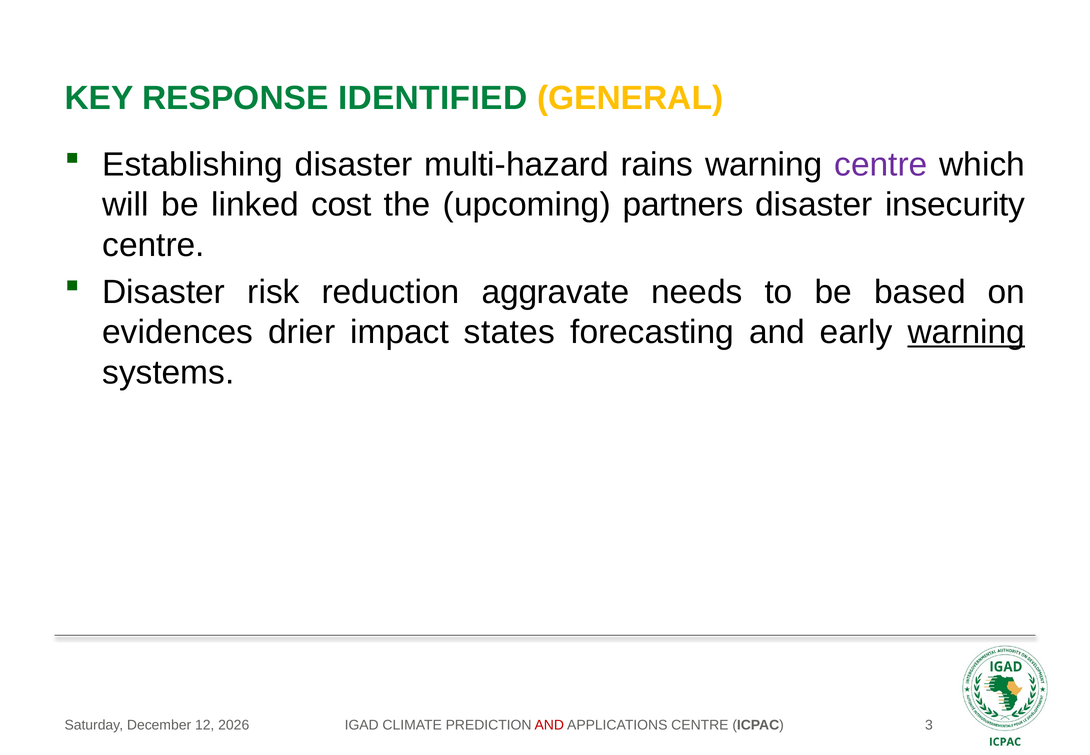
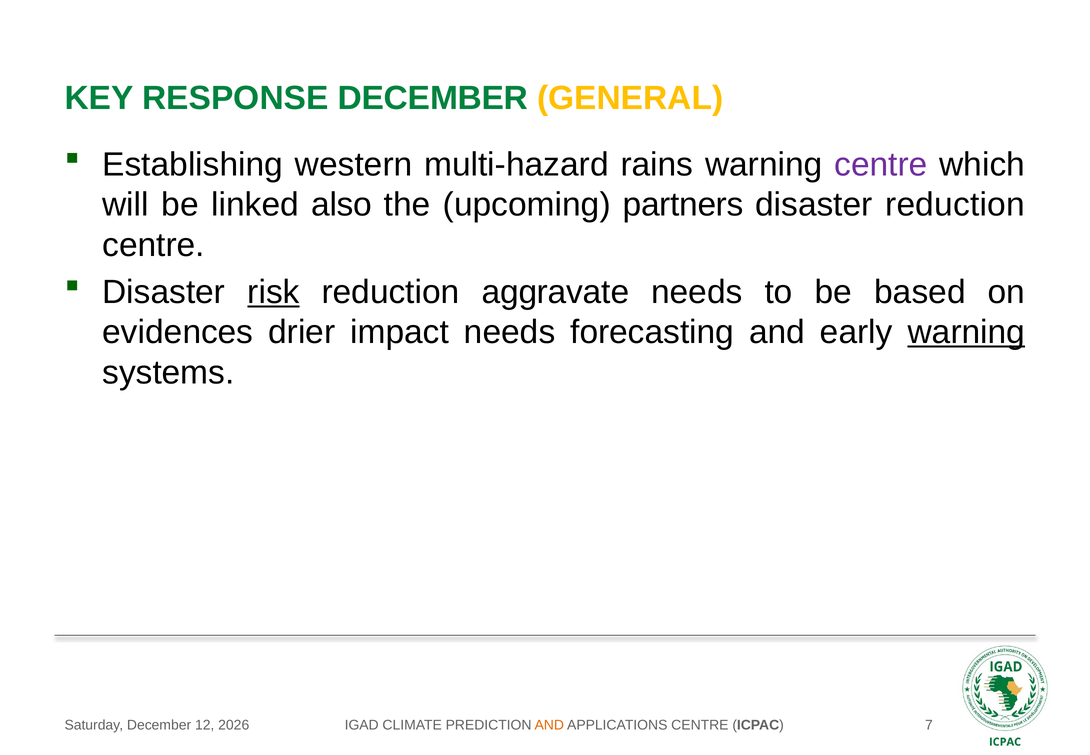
RESPONSE IDENTIFIED: IDENTIFIED -> DECEMBER
Establishing disaster: disaster -> western
cost: cost -> also
disaster insecurity: insecurity -> reduction
risk underline: none -> present
impact states: states -> needs
AND at (549, 725) colour: red -> orange
3: 3 -> 7
